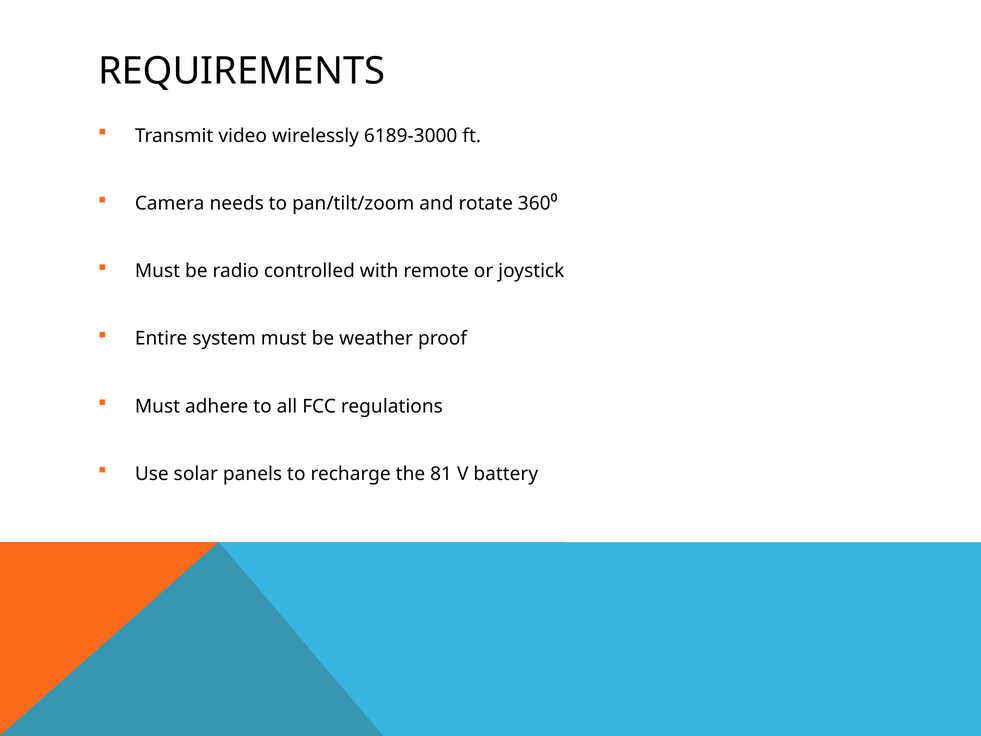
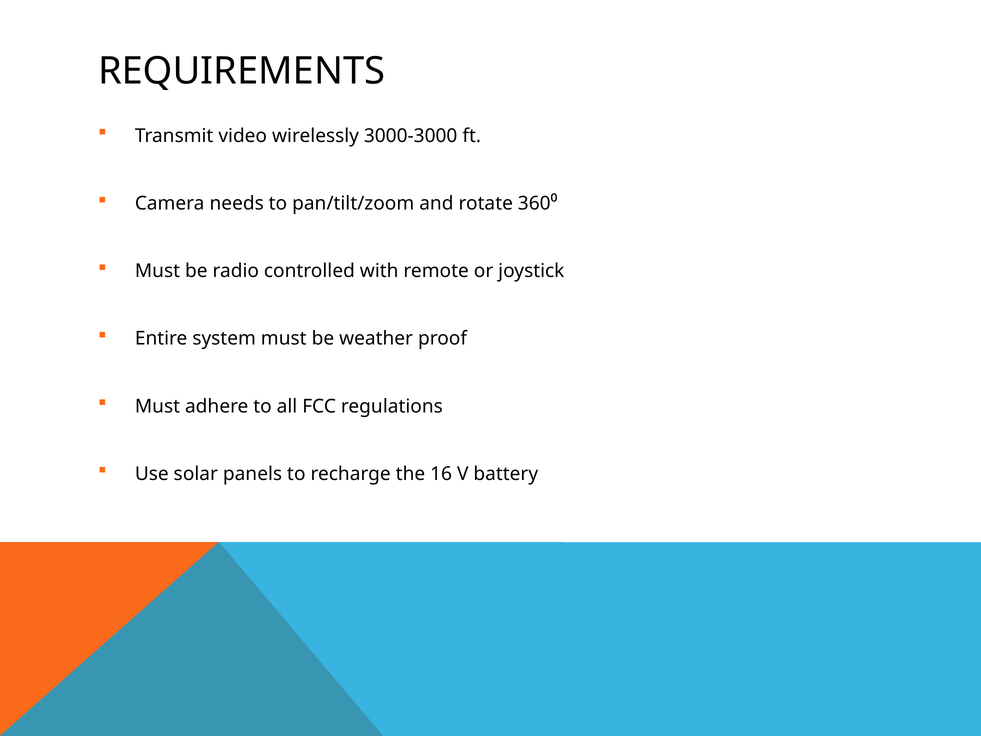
6189-3000: 6189-3000 -> 3000-3000
81: 81 -> 16
